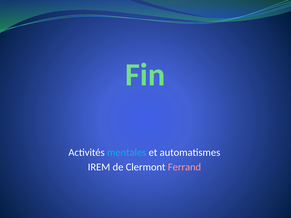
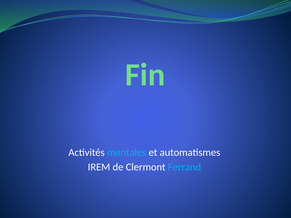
Ferrand colour: pink -> light blue
